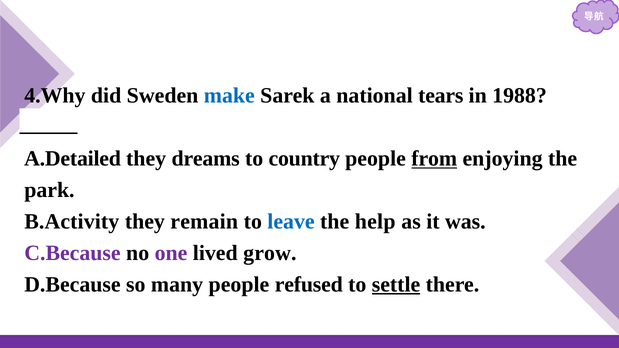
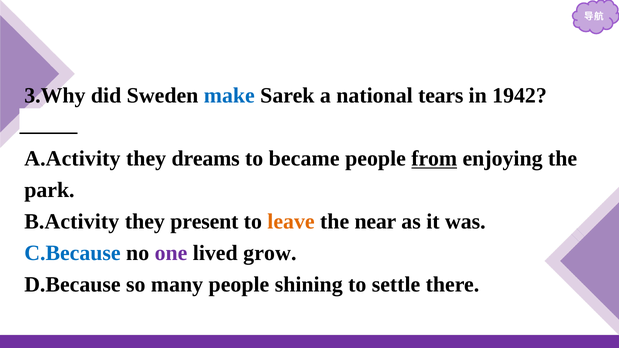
4.Why: 4.Why -> 3.Why
1988: 1988 -> 1942
A.Detailed: A.Detailed -> A.Activity
country: country -> became
remain: remain -> present
leave colour: blue -> orange
help: help -> near
C.Because colour: purple -> blue
refused: refused -> shining
settle underline: present -> none
